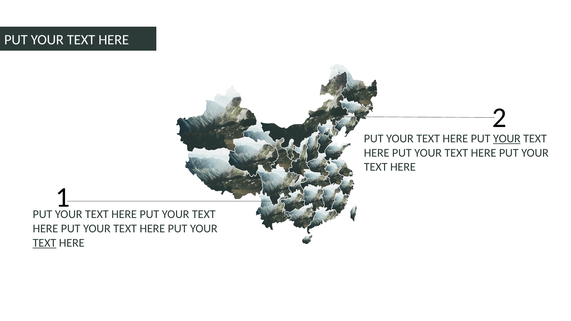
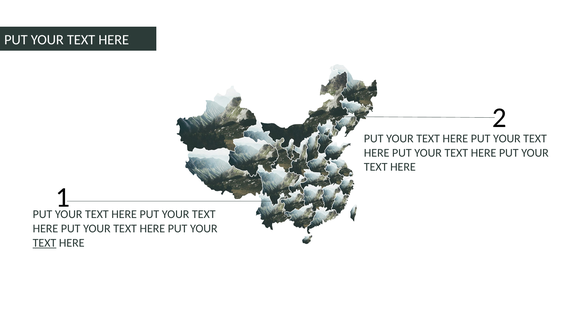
YOUR at (507, 139) underline: present -> none
